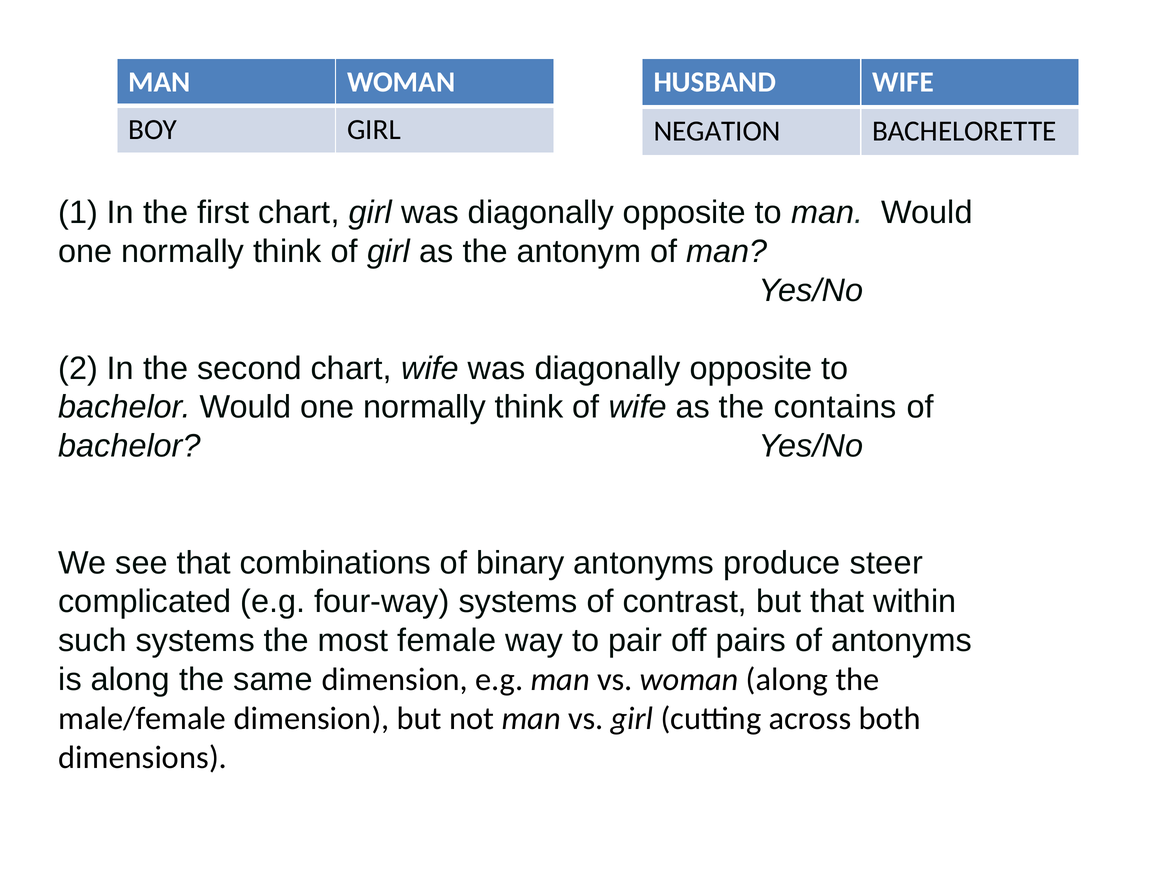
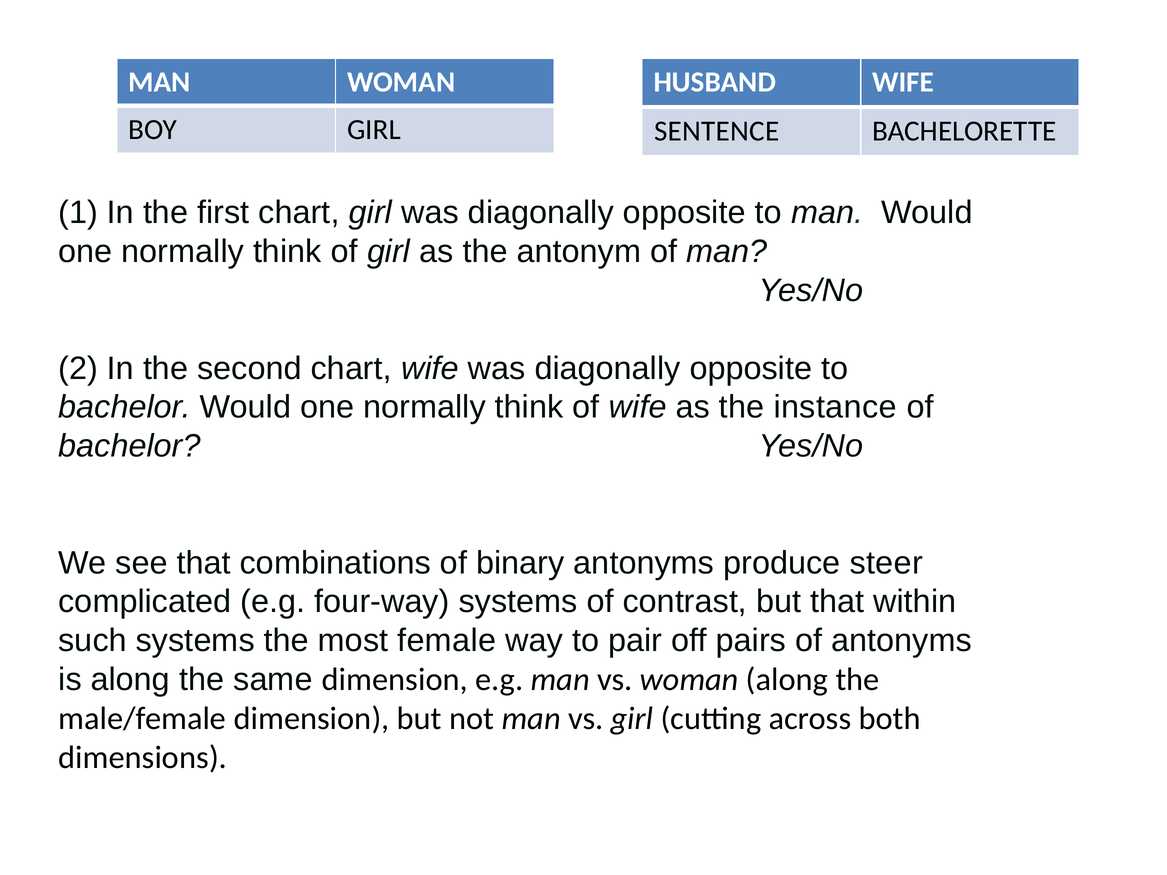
NEGATION: NEGATION -> SENTENCE
contains: contains -> instance
